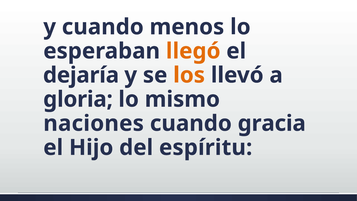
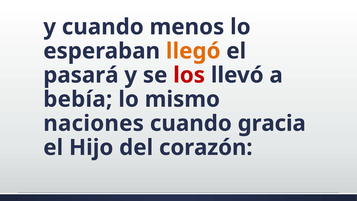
dejaría: dejaría -> pasará
los colour: orange -> red
gloria: gloria -> bebía
espíritu: espíritu -> corazón
